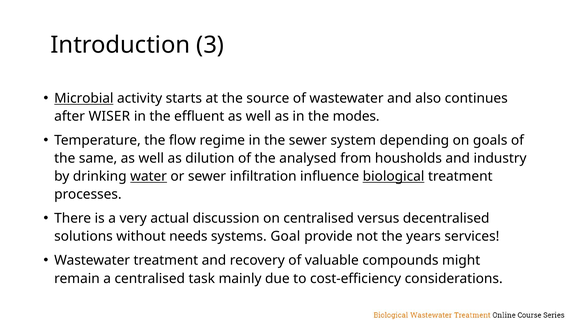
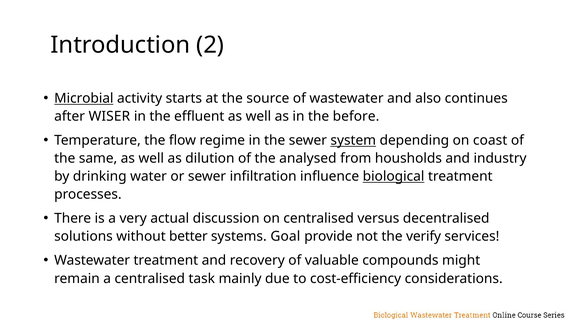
3: 3 -> 2
modes: modes -> before
system underline: none -> present
goals: goals -> coast
water underline: present -> none
needs: needs -> better
years: years -> verify
